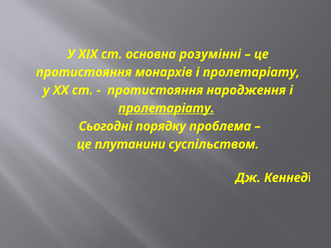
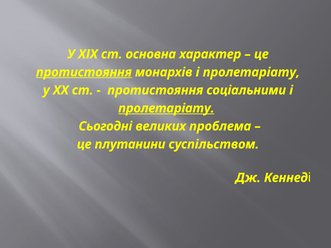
розумінні: розумінні -> характер
протистояння at (84, 72) underline: none -> present
народження: народження -> соціальними
порядку: порядку -> великих
